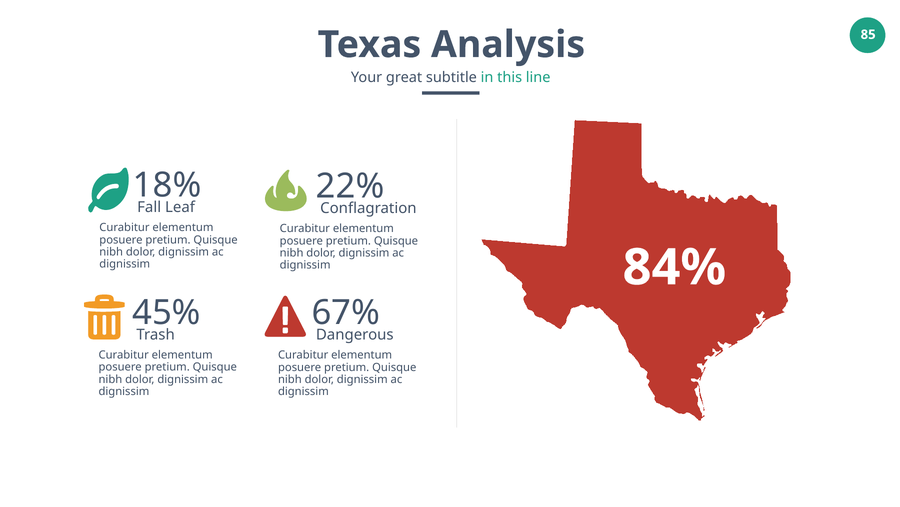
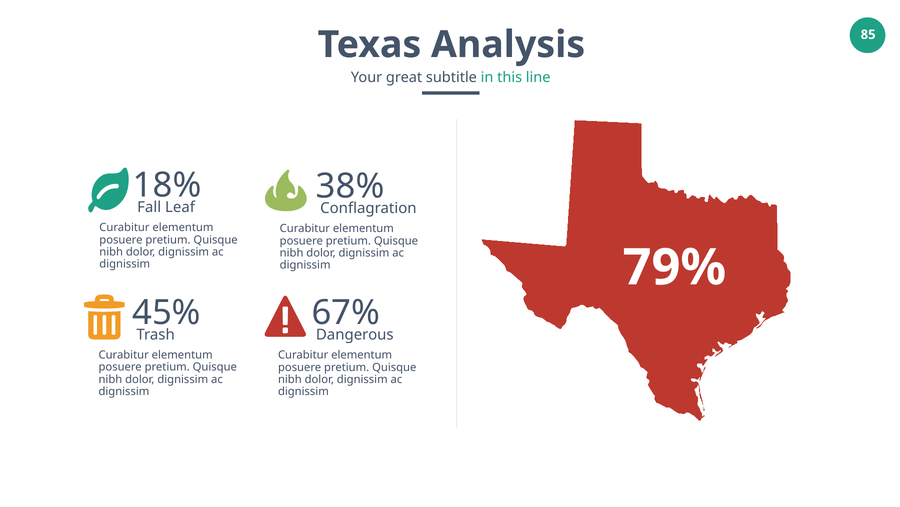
22%: 22% -> 38%
84%: 84% -> 79%
